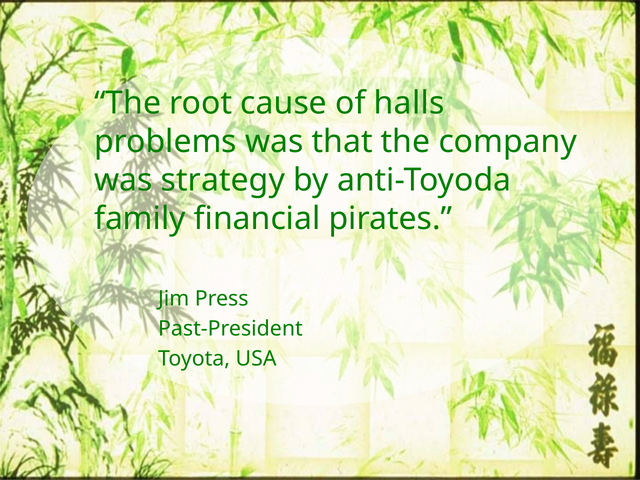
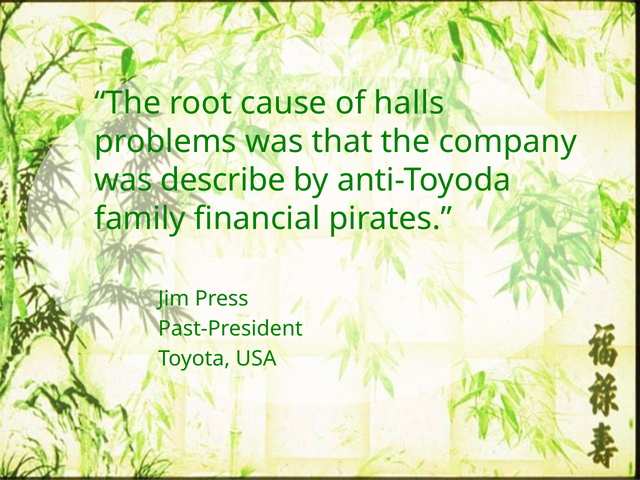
strategy: strategy -> describe
